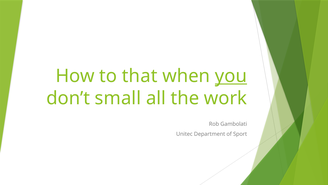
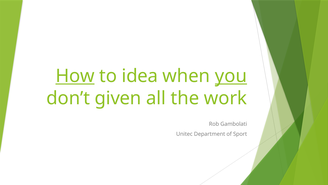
How underline: none -> present
that: that -> idea
small: small -> given
